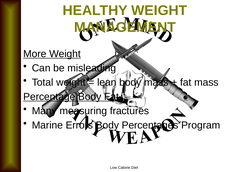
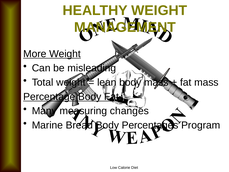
fractures: fractures -> changes
Errors: Errors -> Bread
